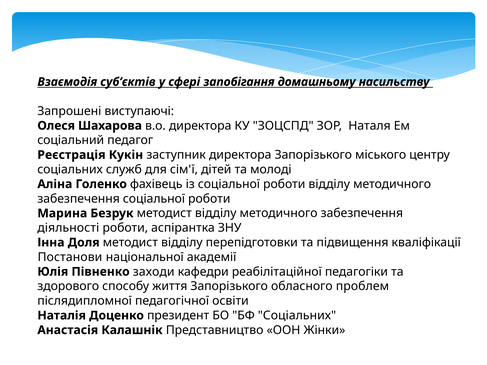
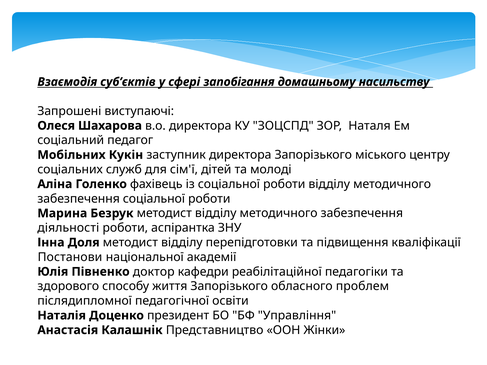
Реєстрація: Реєстрація -> Мобільних
заходи: заходи -> доктор
БФ Соціальних: Соціальних -> Управління
